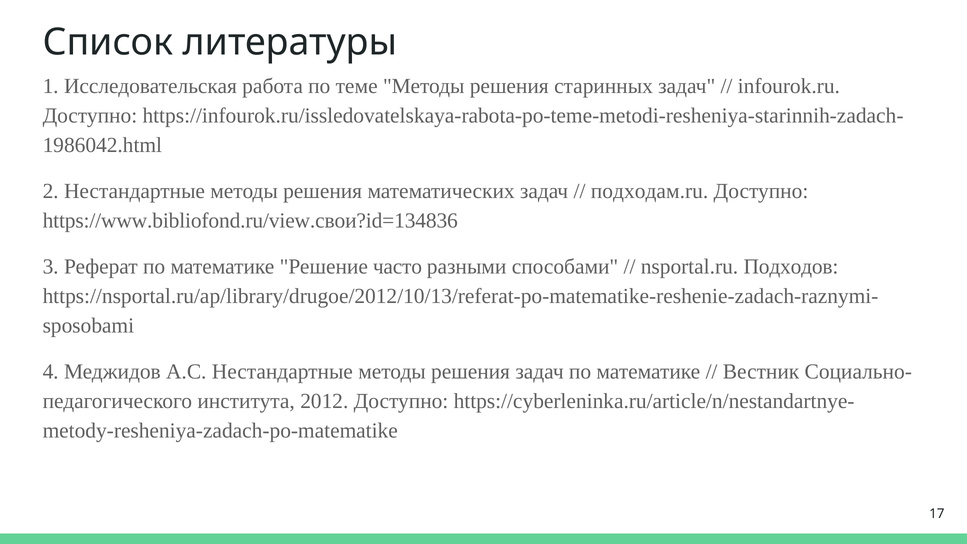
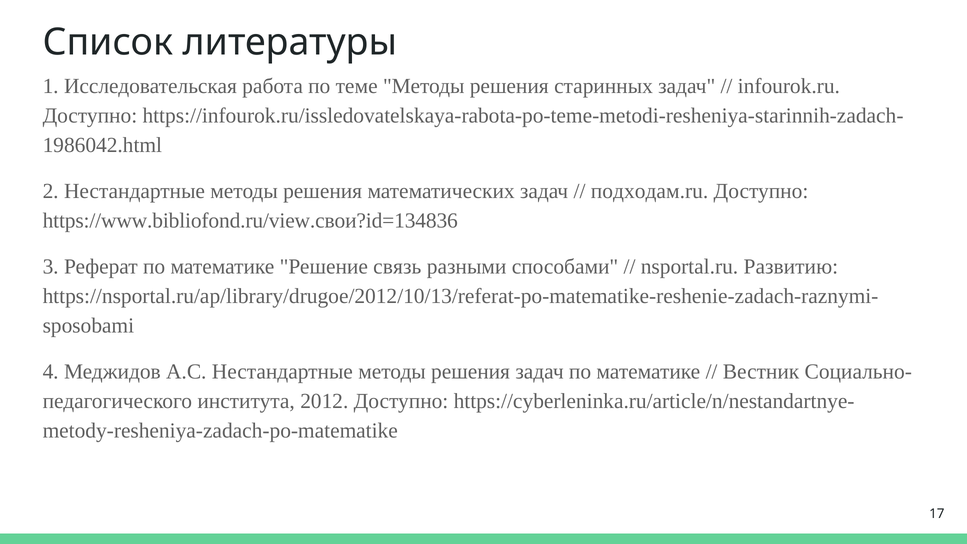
часто: часто -> связь
Подходов: Подходов -> Развитию
